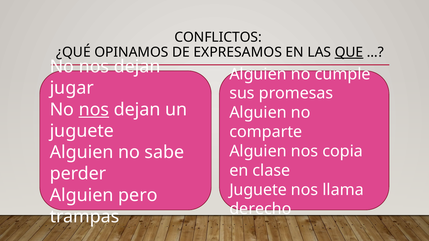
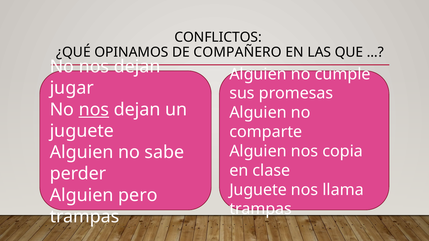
EXPRESAMOS: EXPRESAMOS -> COMPAÑERO
QUE underline: present -> none
derecho at (260, 209): derecho -> trampas
